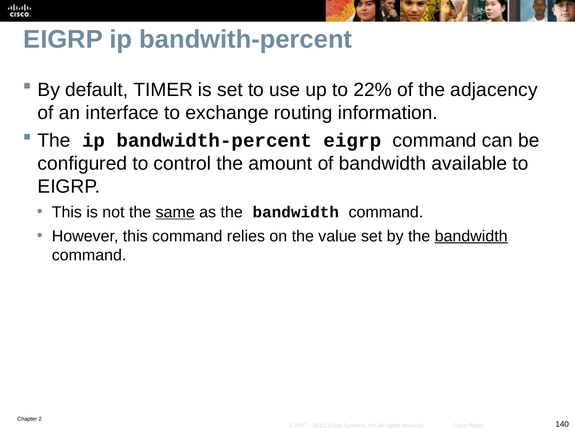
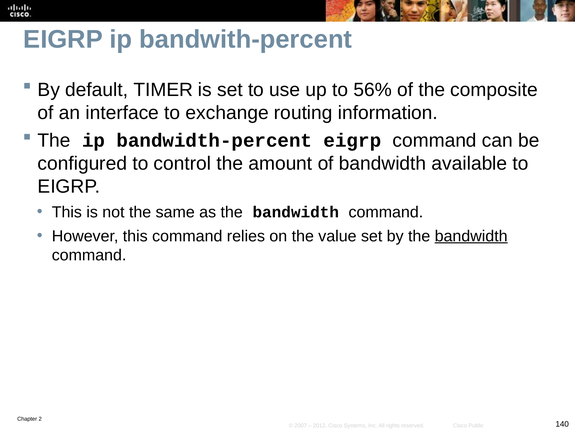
22%: 22% -> 56%
adjacency: adjacency -> composite
same underline: present -> none
